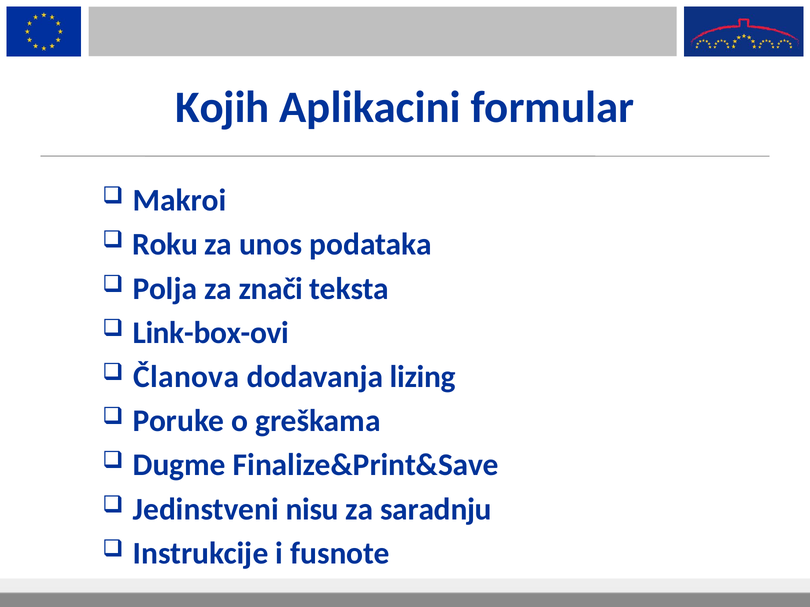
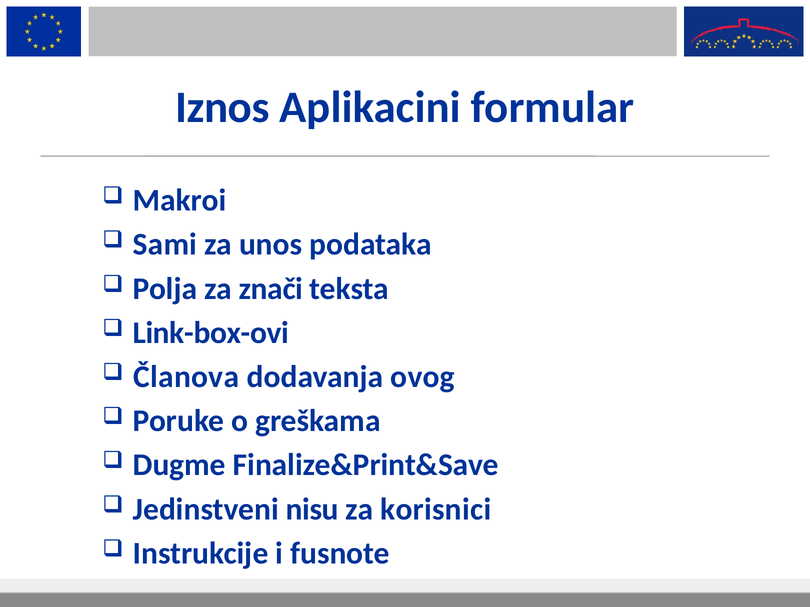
Kojih: Kojih -> Iznos
Roku: Roku -> Sami
lizing: lizing -> ovog
saradnju: saradnju -> korisnici
